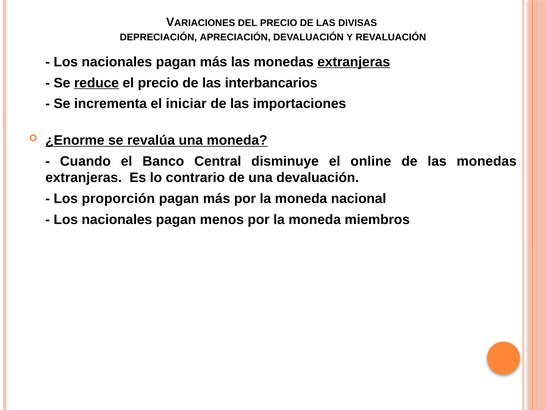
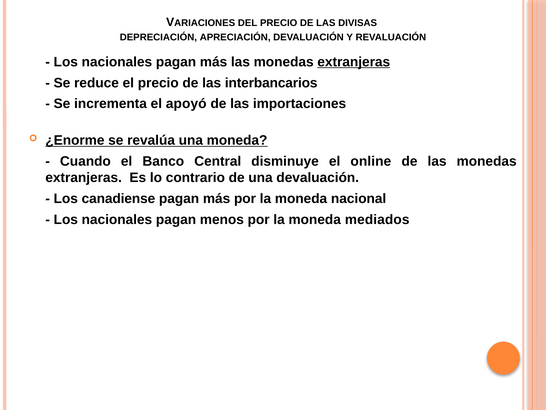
reduce underline: present -> none
iniciar: iniciar -> apoyó
proporción: proporción -> canadiense
miembros: miembros -> mediados
